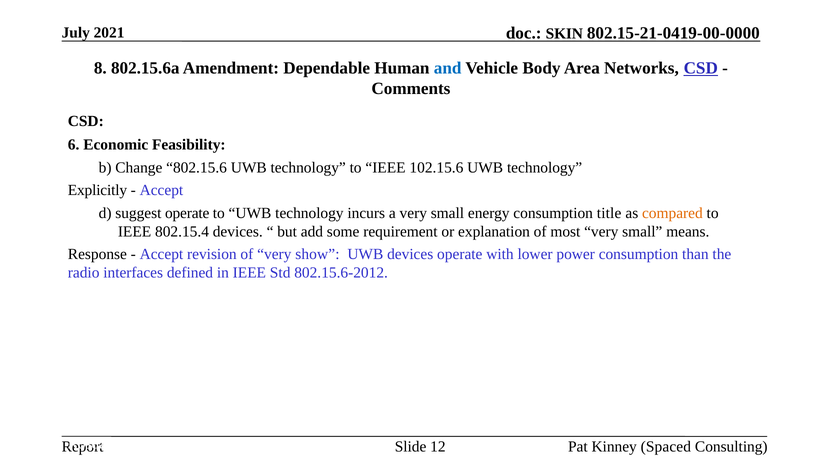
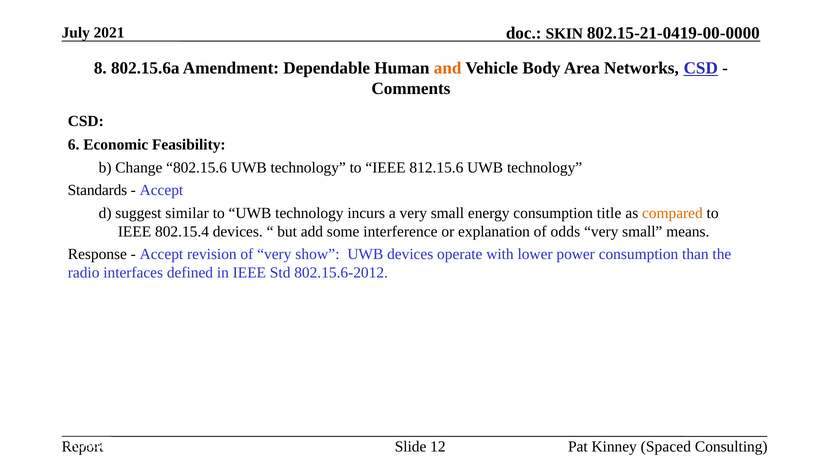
and colour: blue -> orange
102.15.6: 102.15.6 -> 812.15.6
Explicitly: Explicitly -> Standards
suggest operate: operate -> similar
requirement: requirement -> interference
most: most -> odds
